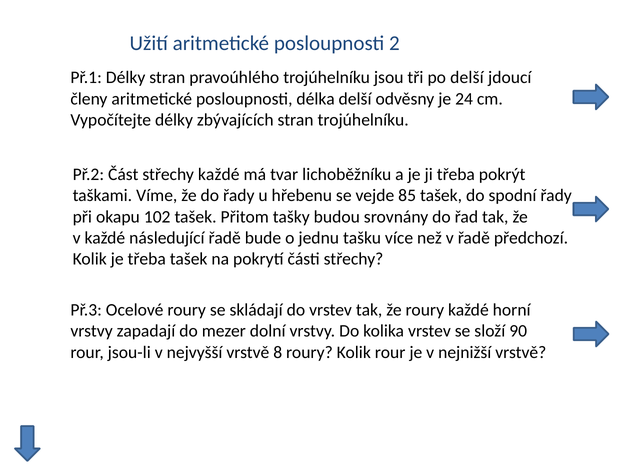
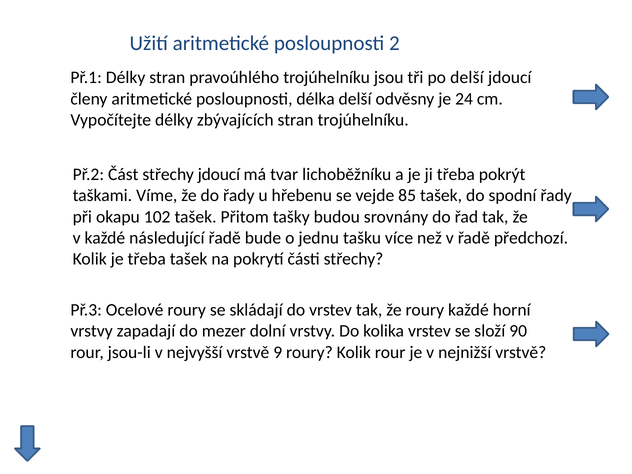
střechy každé: každé -> jdoucí
8: 8 -> 9
